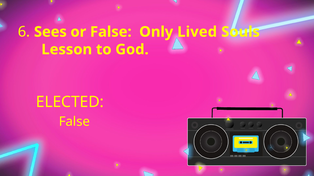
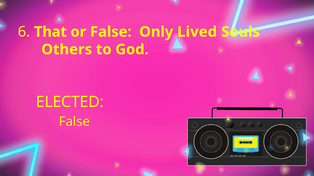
Sees: Sees -> That
Lesson: Lesson -> Others
